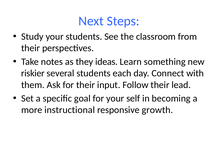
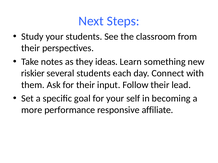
instructional: instructional -> performance
growth: growth -> affiliate
